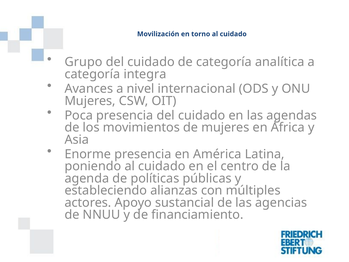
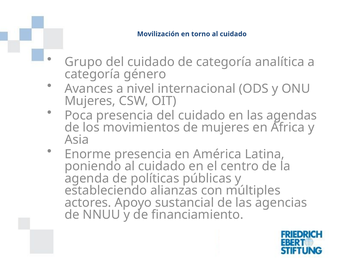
integra: integra -> género
